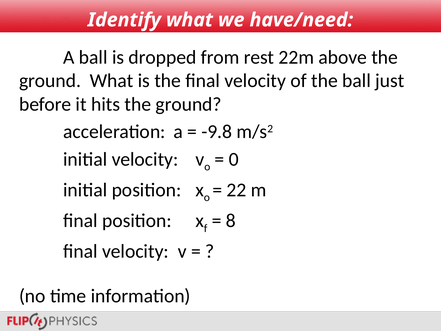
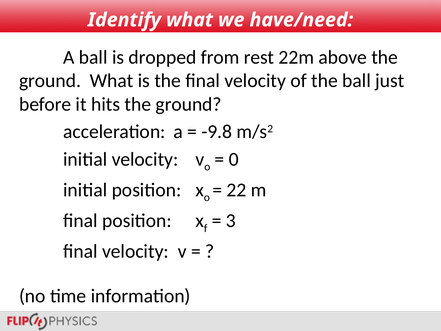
8: 8 -> 3
